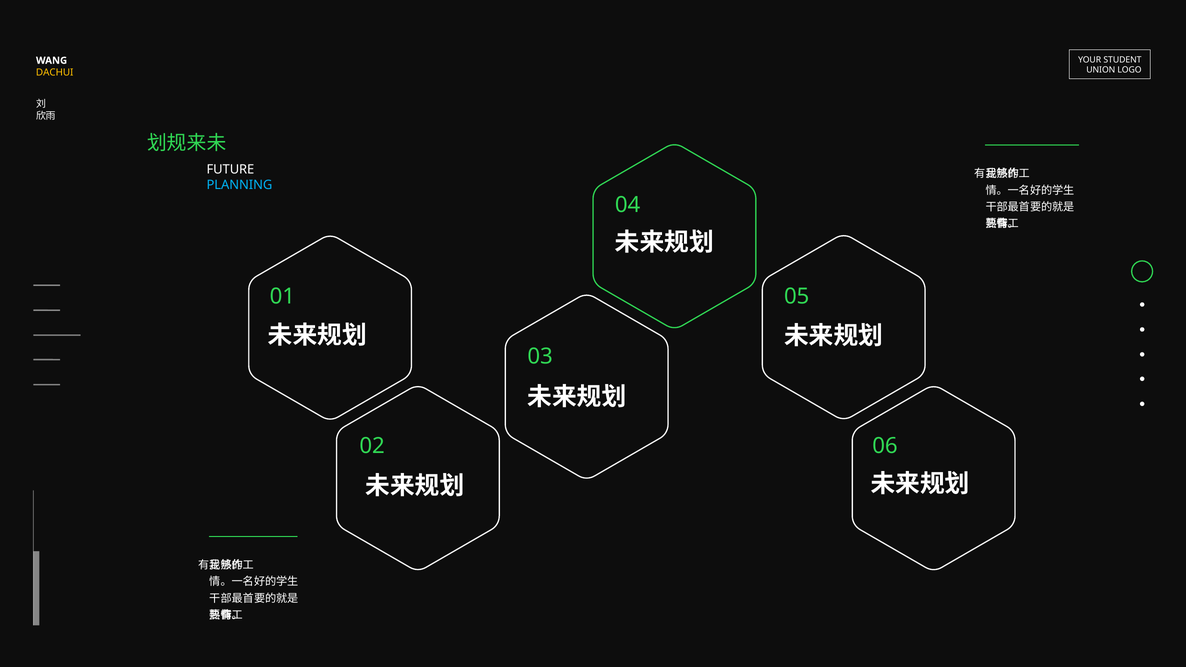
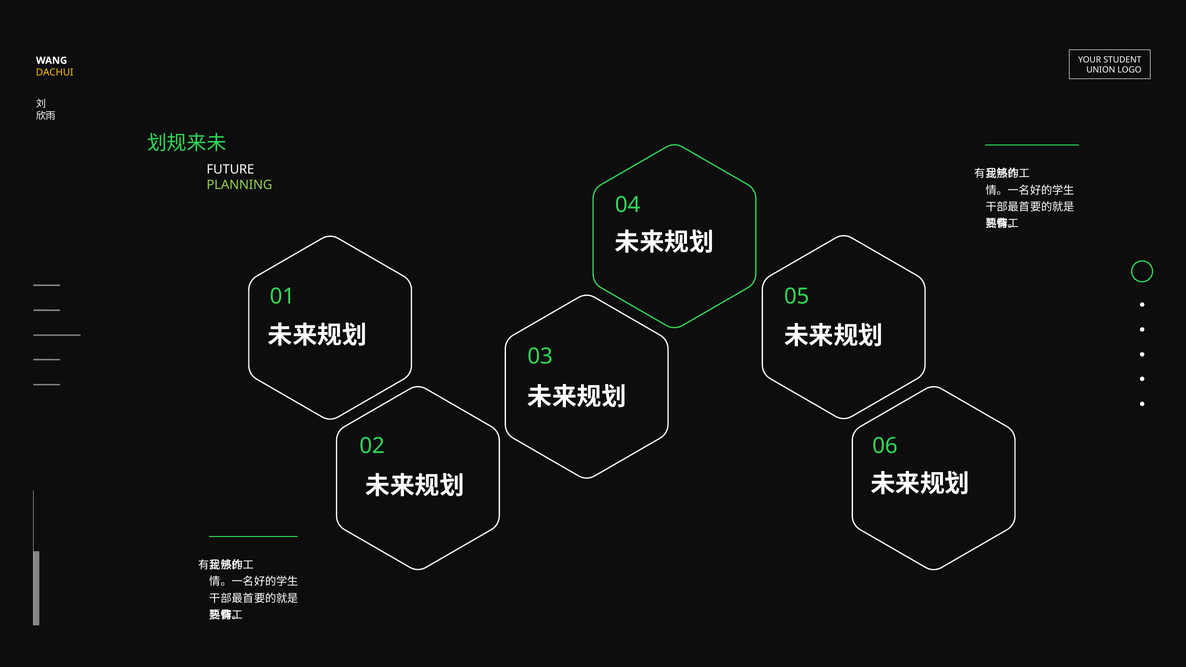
PLANNING colour: light blue -> light green
